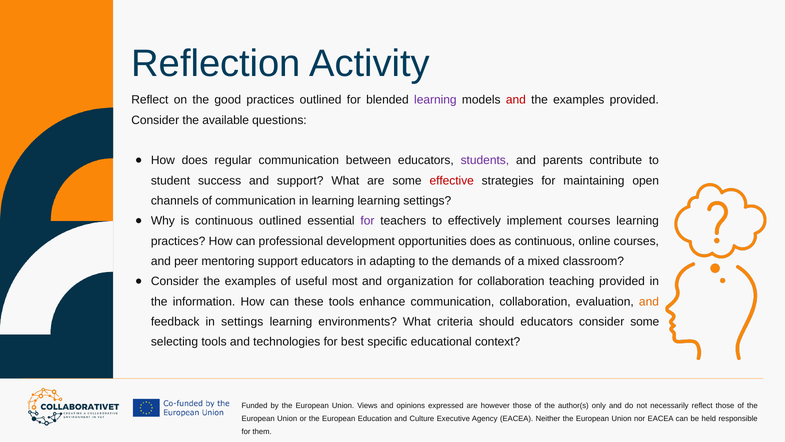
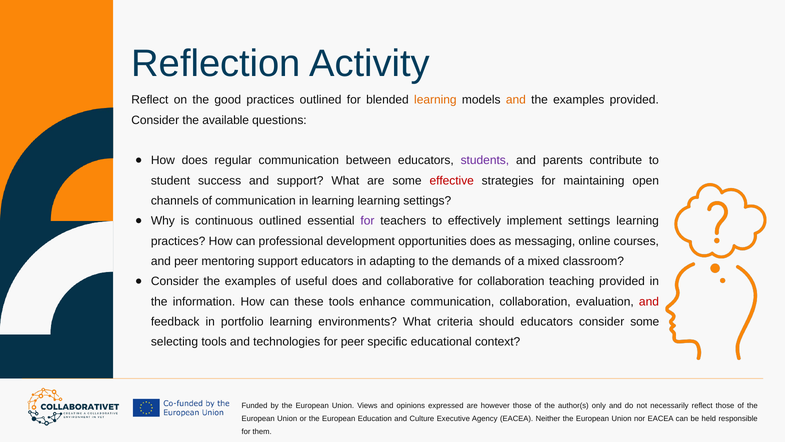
learning at (435, 100) colour: purple -> orange
and at (516, 100) colour: red -> orange
implement courses: courses -> settings
as continuous: continuous -> messaging
useful most: most -> does
organization: organization -> collaborative
and at (649, 301) colour: orange -> red
in settings: settings -> portfolio
for best: best -> peer
